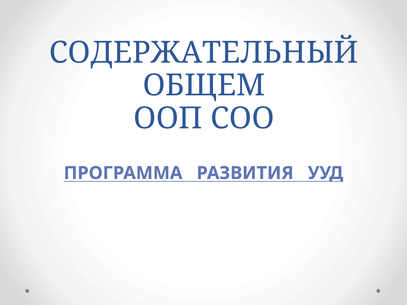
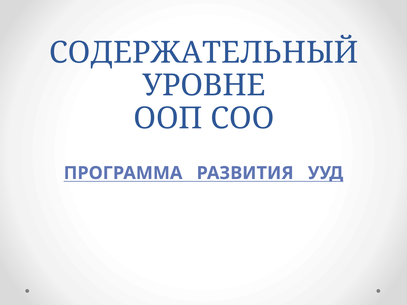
ОБЩЕМ: ОБЩЕМ -> УРОВНЕ
